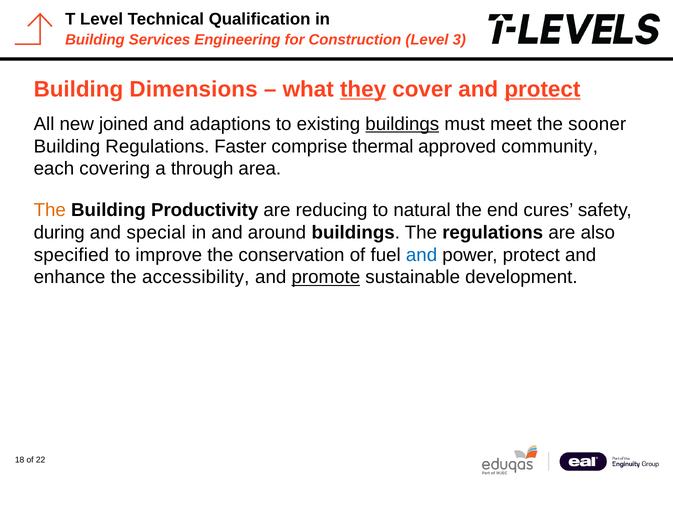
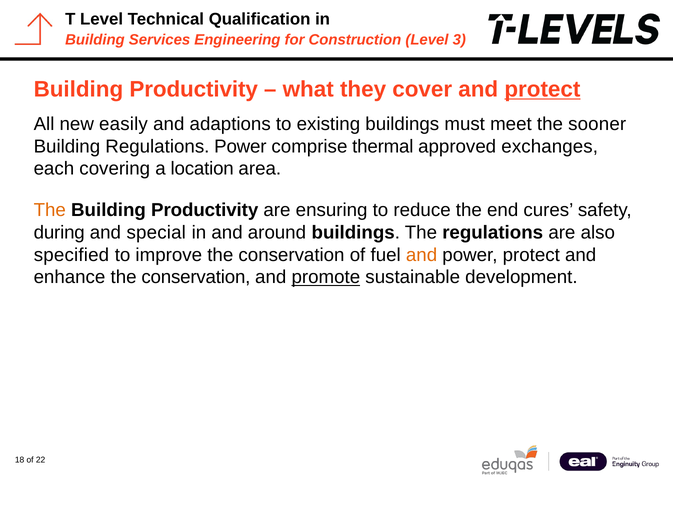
Dimensions at (194, 89): Dimensions -> Productivity
they underline: present -> none
joined: joined -> easily
buildings at (402, 124) underline: present -> none
Regulations Faster: Faster -> Power
community: community -> exchanges
through: through -> location
reducing: reducing -> ensuring
natural: natural -> reduce
and at (422, 255) colour: blue -> orange
enhance the accessibility: accessibility -> conservation
